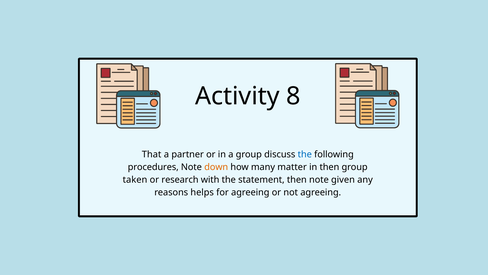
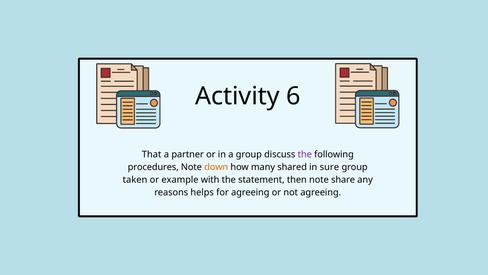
8: 8 -> 6
the at (305, 154) colour: blue -> purple
matter: matter -> shared
in then: then -> sure
research: research -> example
given: given -> share
